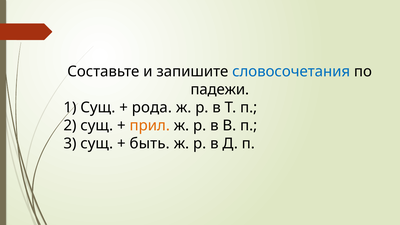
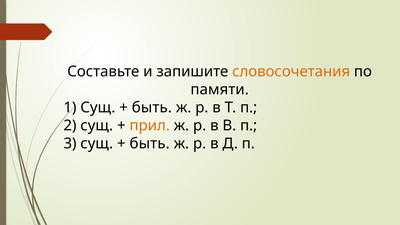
словосочетания colour: blue -> orange
падежи: падежи -> памяти
рода at (152, 108): рода -> быть
